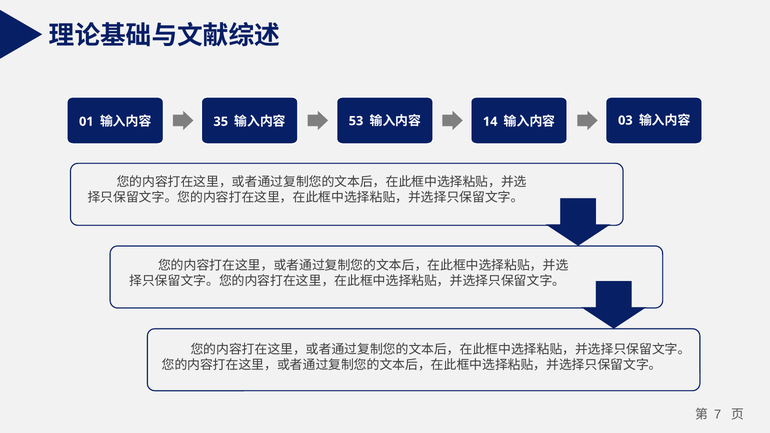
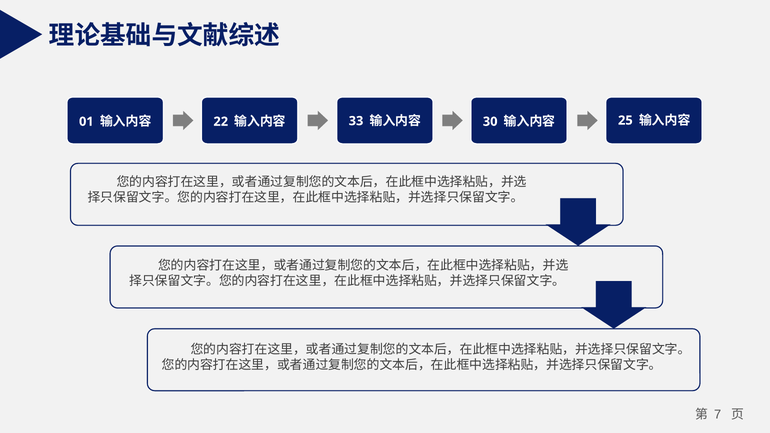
35: 35 -> 22
53: 53 -> 33
14: 14 -> 30
03: 03 -> 25
